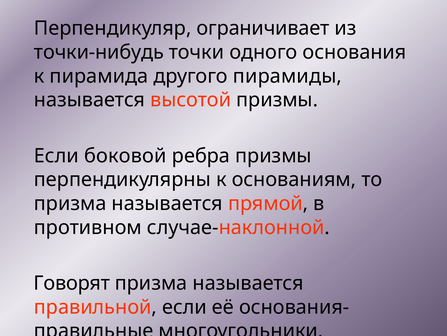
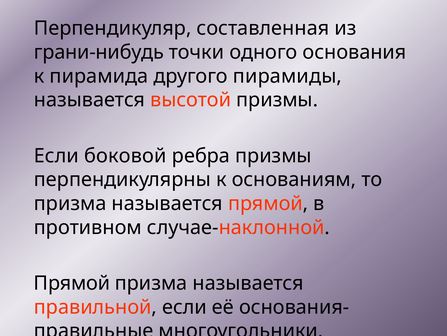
ограничивает: ограничивает -> составленная
точки-нибудь: точки-нибудь -> грани-нибудь
Говорят at (72, 283): Говорят -> Прямой
